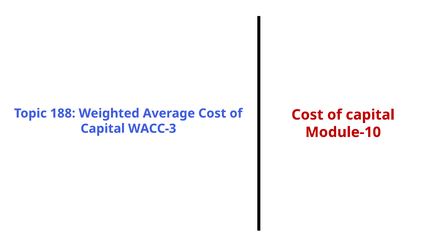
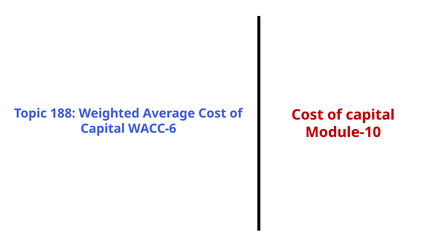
WACC-3: WACC-3 -> WACC-6
